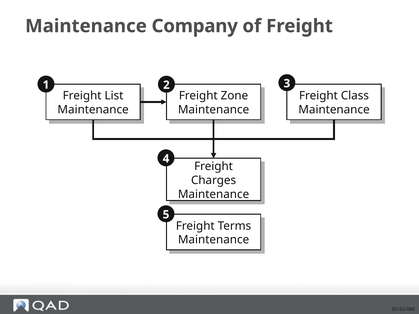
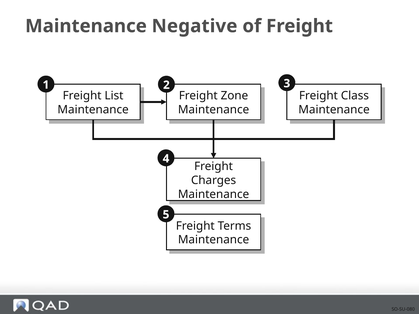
Company: Company -> Negative
